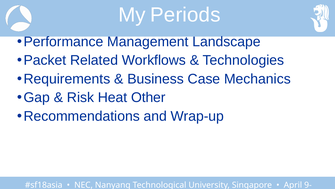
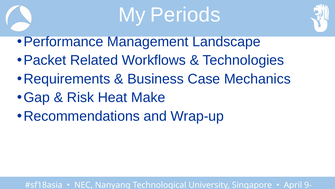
Other: Other -> Make
